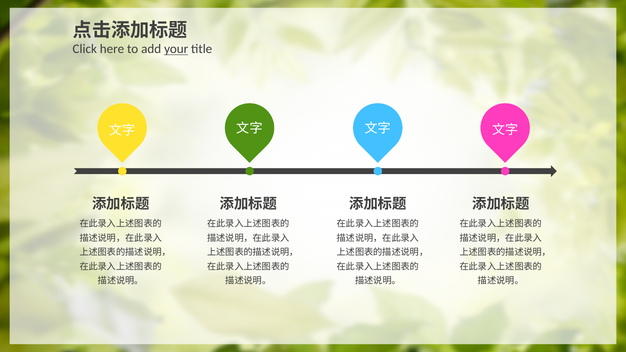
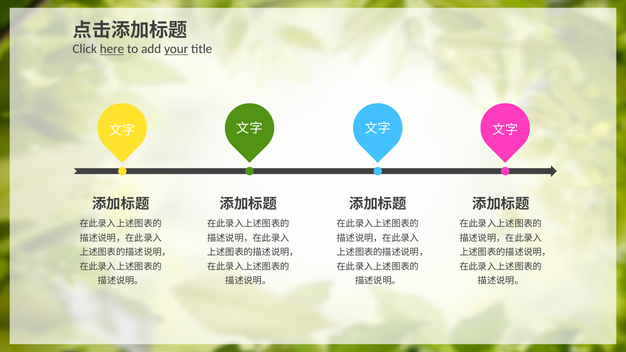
here underline: none -> present
